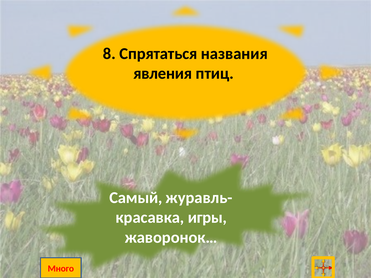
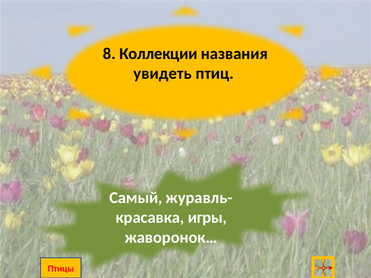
Спрятаться: Спрятаться -> Коллекции
явления: явления -> увидеть
Много: Много -> Птицы
